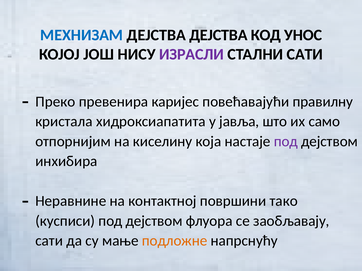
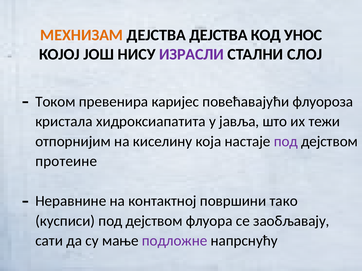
МЕХНИЗАМ colour: blue -> orange
СТАЛНИ САТИ: САТИ -> СЛОЈ
Преко: Преко -> Током
правилну: правилну -> флуороза
само: само -> тежи
инхибира: инхибира -> протеине
подложне colour: orange -> purple
